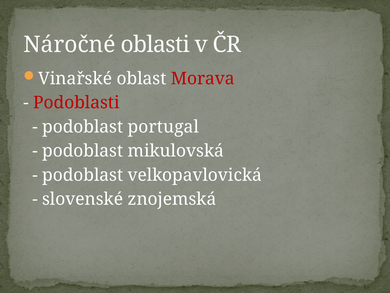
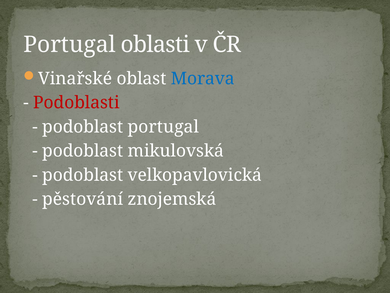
Náročné at (69, 45): Náročné -> Portugal
Morava colour: red -> blue
slovenské: slovenské -> pěstování
